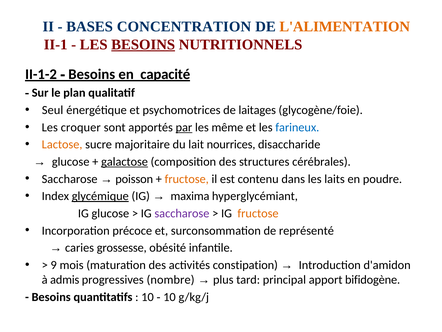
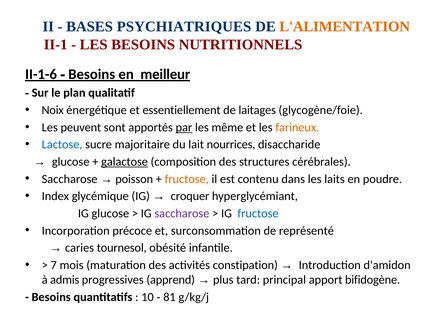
CONCENTRATION: CONCENTRATION -> PSYCHIATRIQUES
BESOINS at (143, 44) underline: present -> none
II-1-2: II-1-2 -> II-1-6
capacité: capacité -> meilleur
Seul: Seul -> Noix
psychomotrices: psychomotrices -> essentiellement
croquer: croquer -> peuvent
farineux colour: blue -> orange
Lactose colour: orange -> blue
glycémique underline: present -> none
maxima: maxima -> croquer
fructose at (258, 213) colour: orange -> blue
grossesse: grossesse -> tournesol
9: 9 -> 7
nombre: nombre -> apprend
10 10: 10 -> 81
